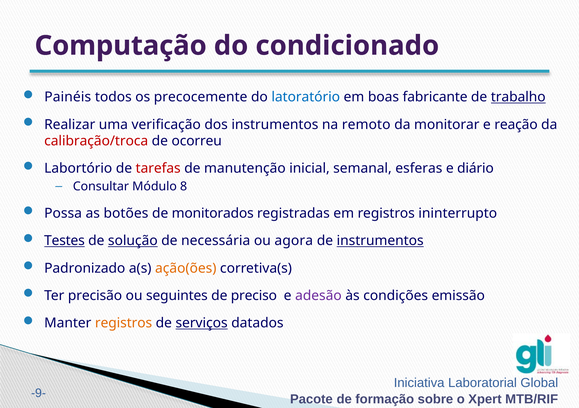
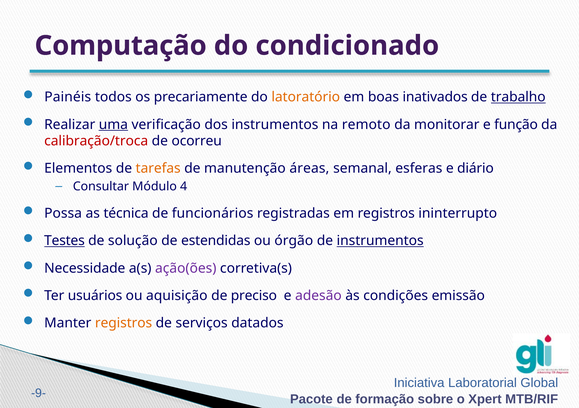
precocemente: precocemente -> precariamente
latoratório colour: blue -> orange
fabricante: fabricante -> inativados
uma underline: none -> present
reação: reação -> função
Labortório: Labortório -> Elementos
tarefas colour: red -> orange
inicial: inicial -> áreas
8: 8 -> 4
botões: botões -> técnica
monitorados: monitorados -> funcionários
solução underline: present -> none
necessária: necessária -> estendidas
agora: agora -> órgão
Padronizado: Padronizado -> Necessidade
ação(ões colour: orange -> purple
precisão: precisão -> usuários
seguintes: seguintes -> aquisição
serviços underline: present -> none
